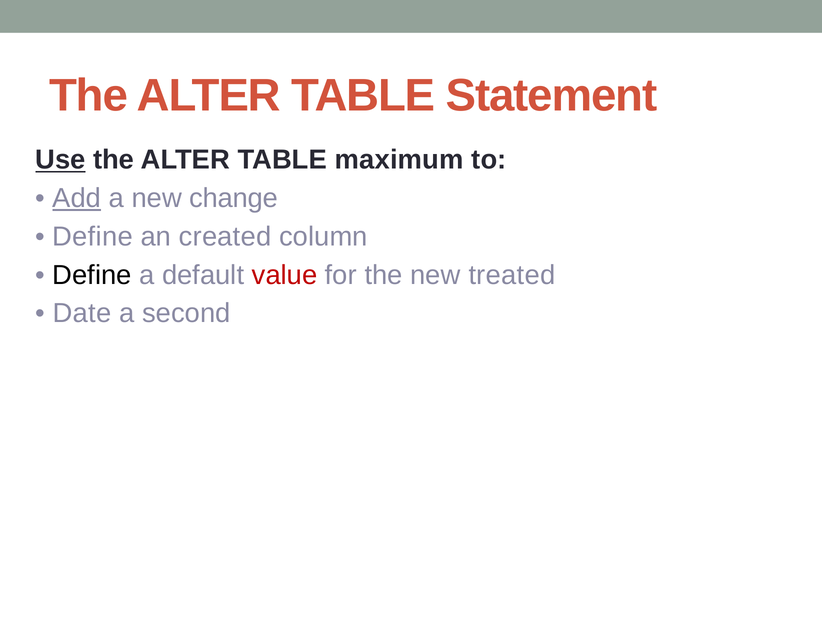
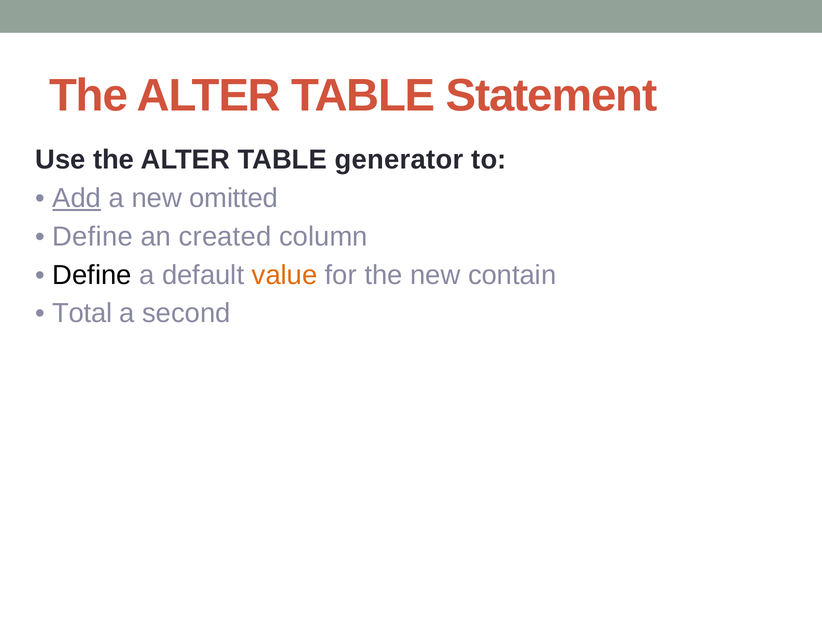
Use underline: present -> none
maximum: maximum -> generator
change: change -> omitted
value colour: red -> orange
treated: treated -> contain
Date: Date -> Total
